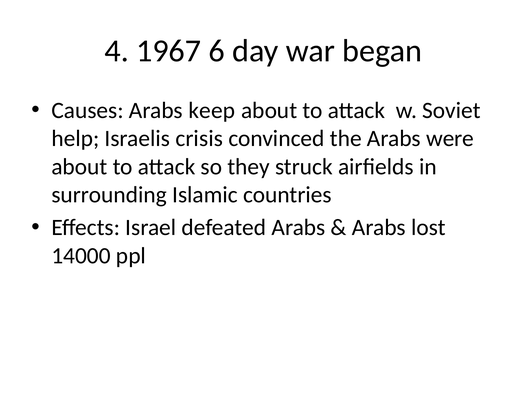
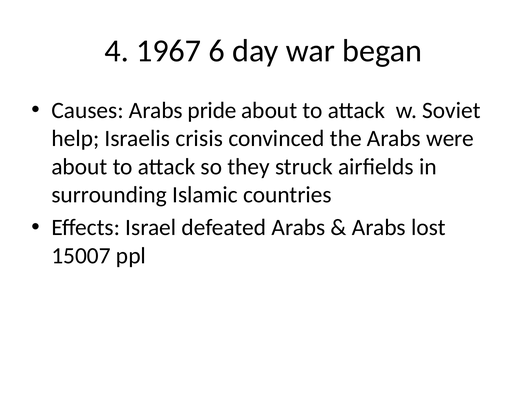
keep: keep -> pride
14000: 14000 -> 15007
